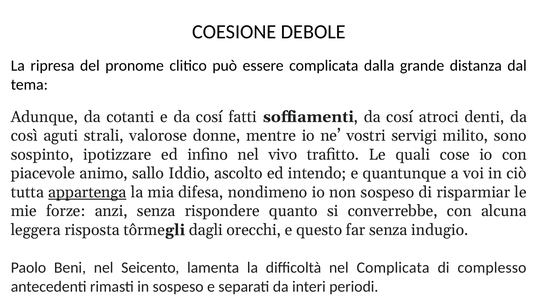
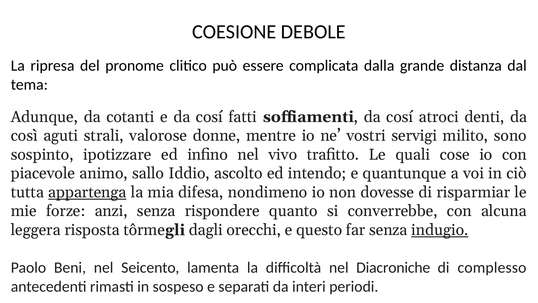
non sospeso: sospeso -> dovesse
indugio underline: none -> present
nel Complicata: Complicata -> Diacroniche
